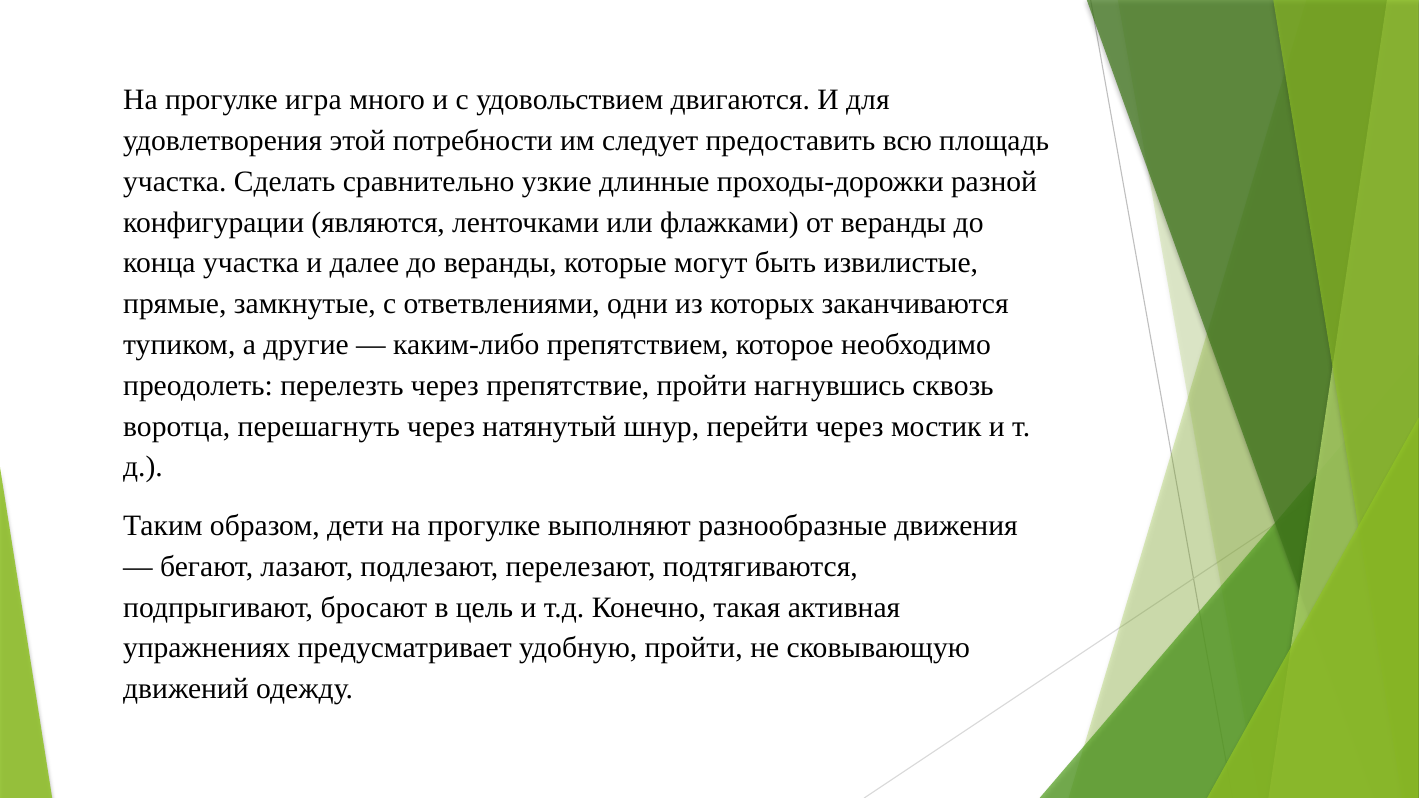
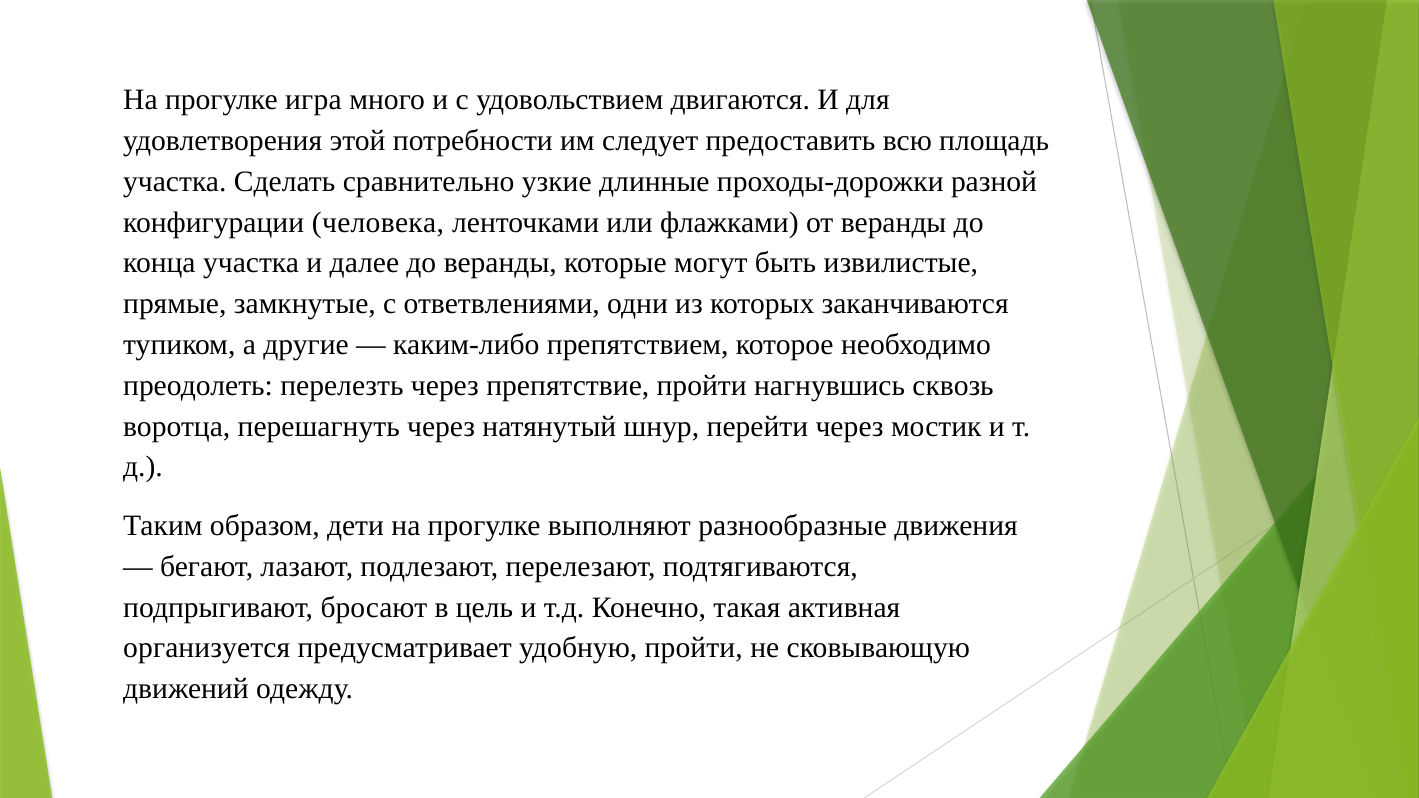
являются: являются -> человека
упражнениях: упражнениях -> организуется
